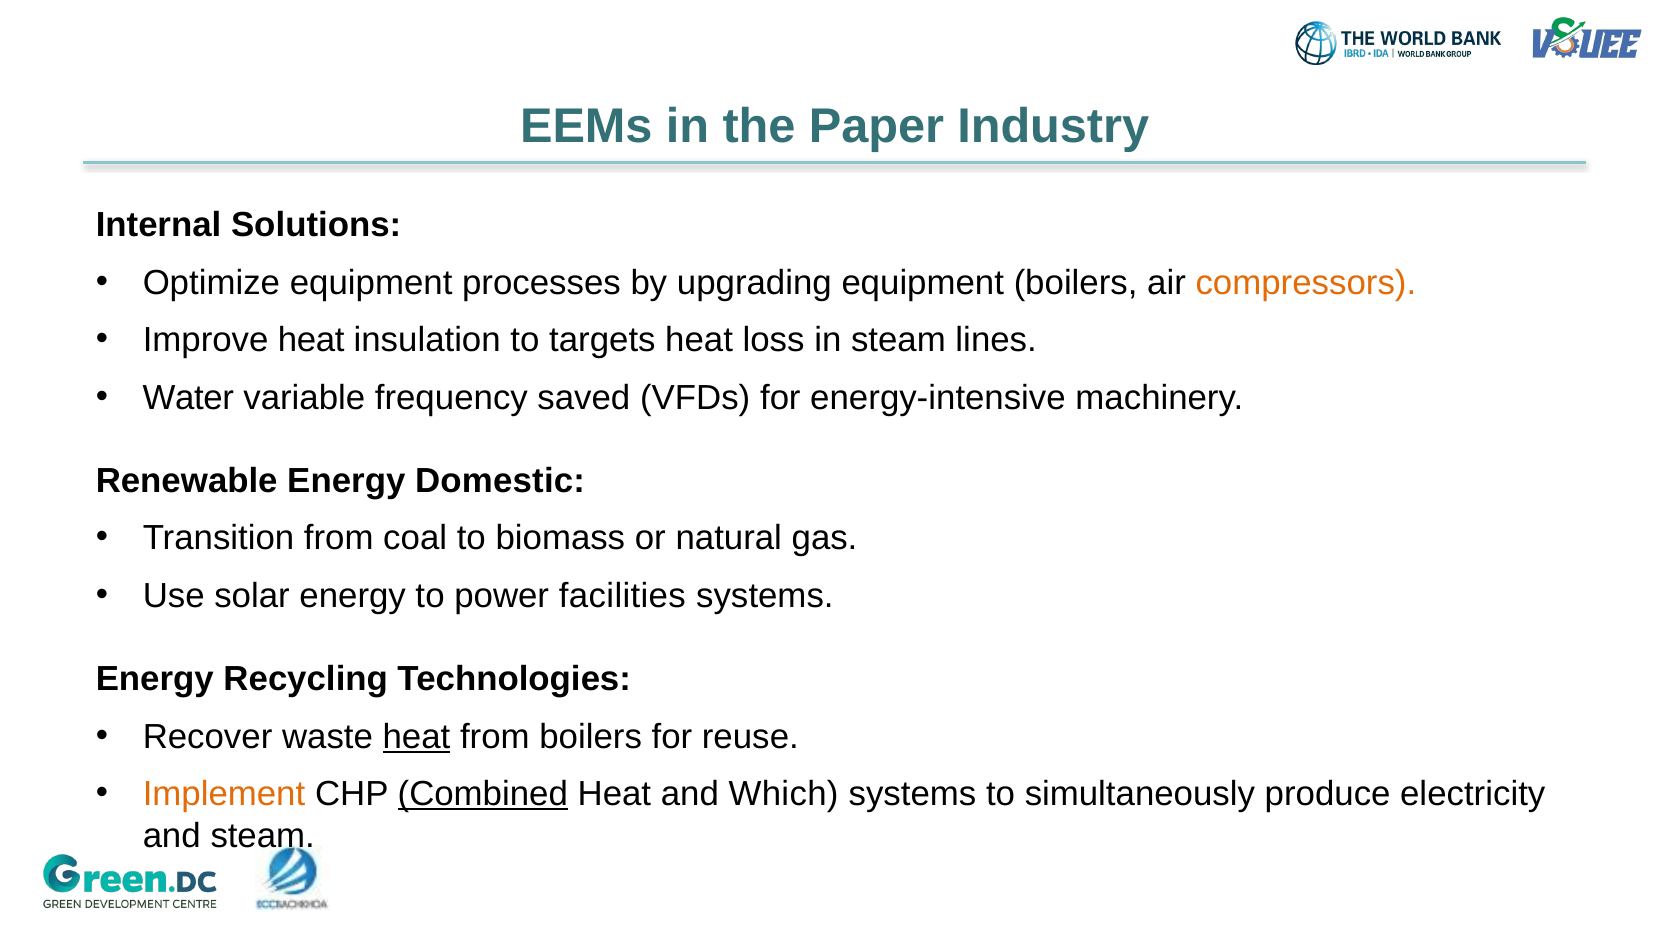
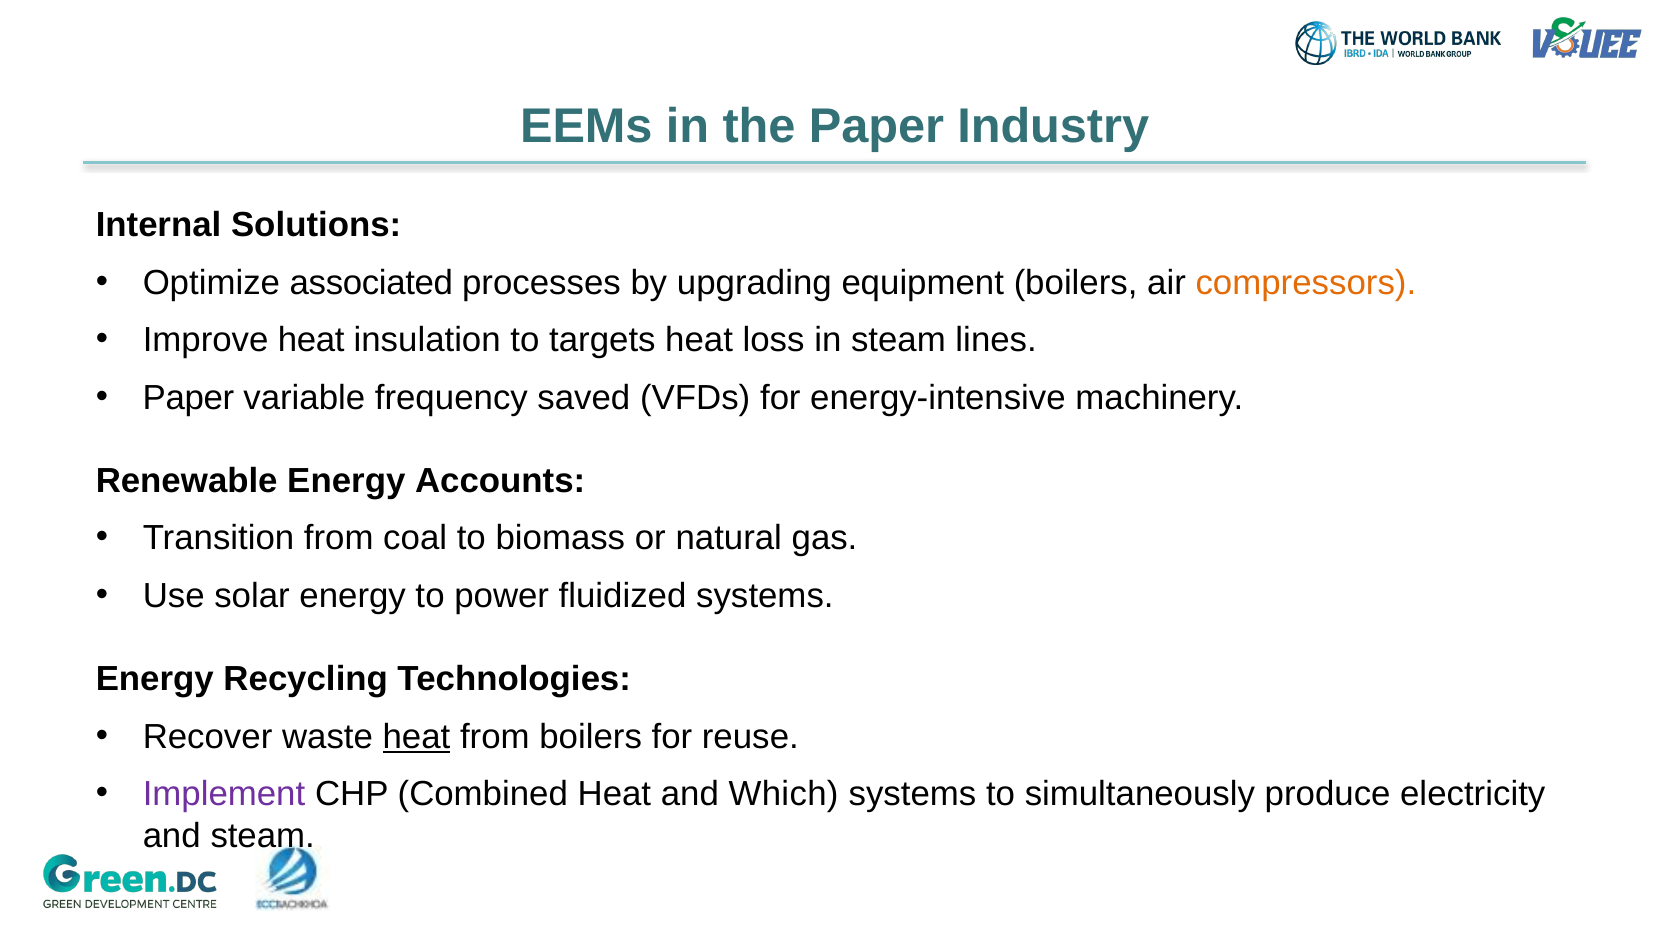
Optimize equipment: equipment -> associated
Water at (188, 398): Water -> Paper
Domestic: Domestic -> Accounts
facilities: facilities -> fluidized
Implement colour: orange -> purple
Combined underline: present -> none
